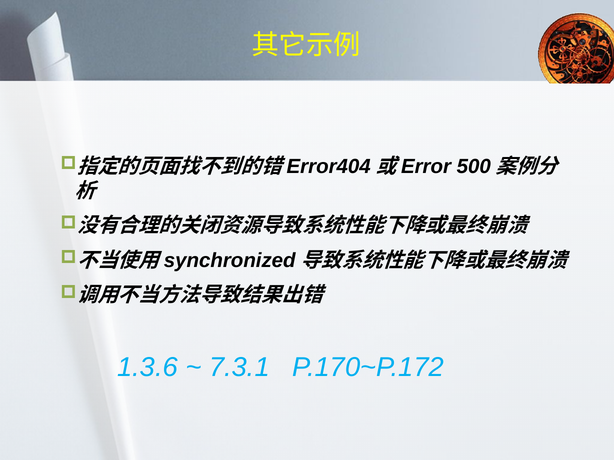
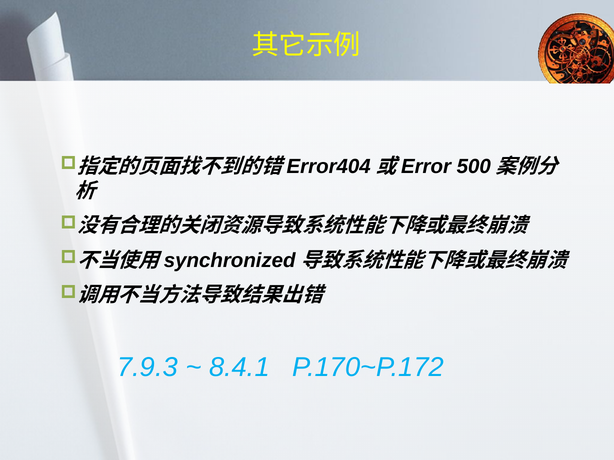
1.3.6: 1.3.6 -> 7.9.3
7.3.1: 7.3.1 -> 8.4.1
